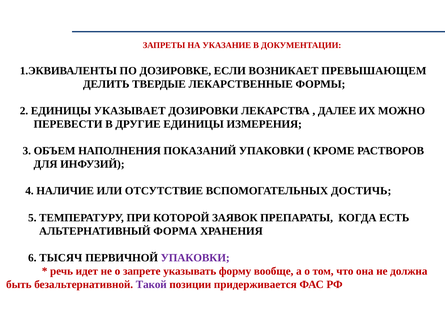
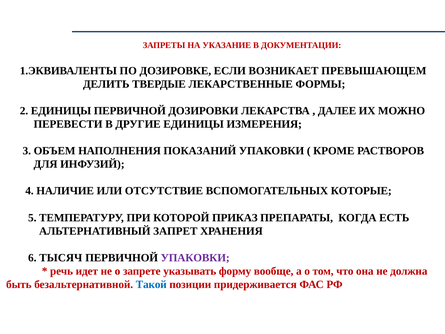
ЕДИНИЦЫ УКАЗЫВАЕТ: УКАЗЫВАЕТ -> ПЕРВИЧНОЙ
ДОСТИЧЬ: ДОСТИЧЬ -> КОТОРЫЕ
ЗАЯВОК: ЗАЯВОК -> ПРИКАЗ
ФОРМА: ФОРМА -> ЗАПРЕТ
Такой colour: purple -> blue
